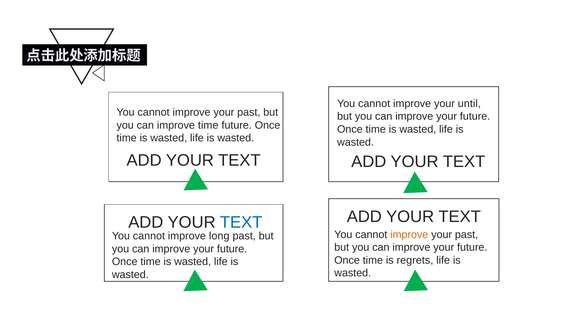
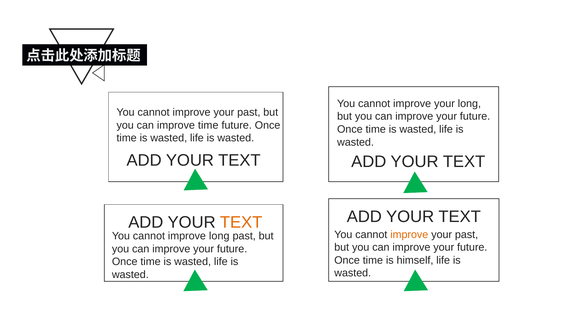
your until: until -> long
TEXT at (241, 222) colour: blue -> orange
regrets: regrets -> himself
